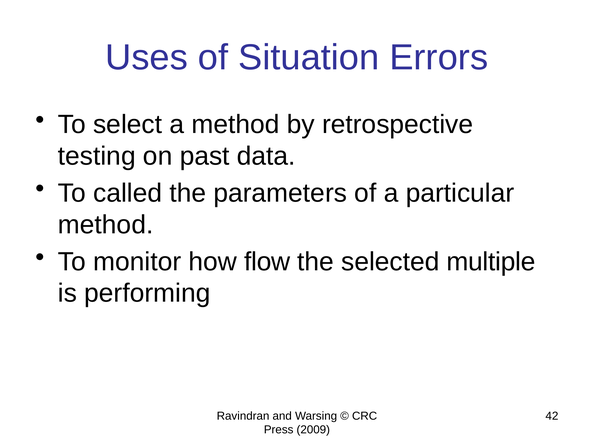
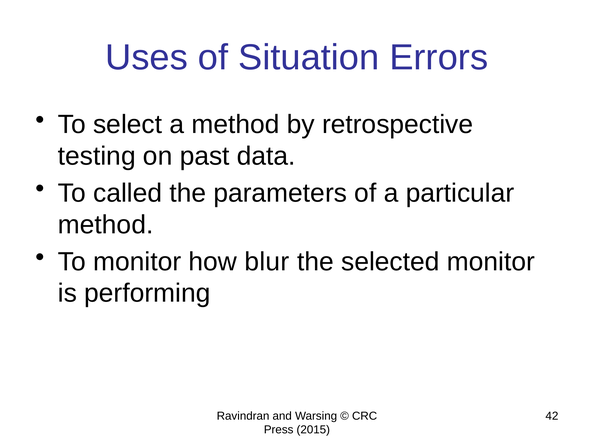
flow: flow -> blur
selected multiple: multiple -> monitor
2009: 2009 -> 2015
